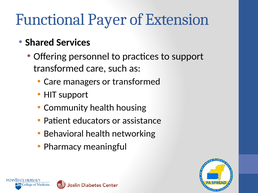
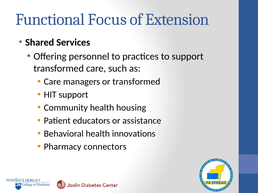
Payer: Payer -> Focus
networking: networking -> innovations
meaningful: meaningful -> connectors
